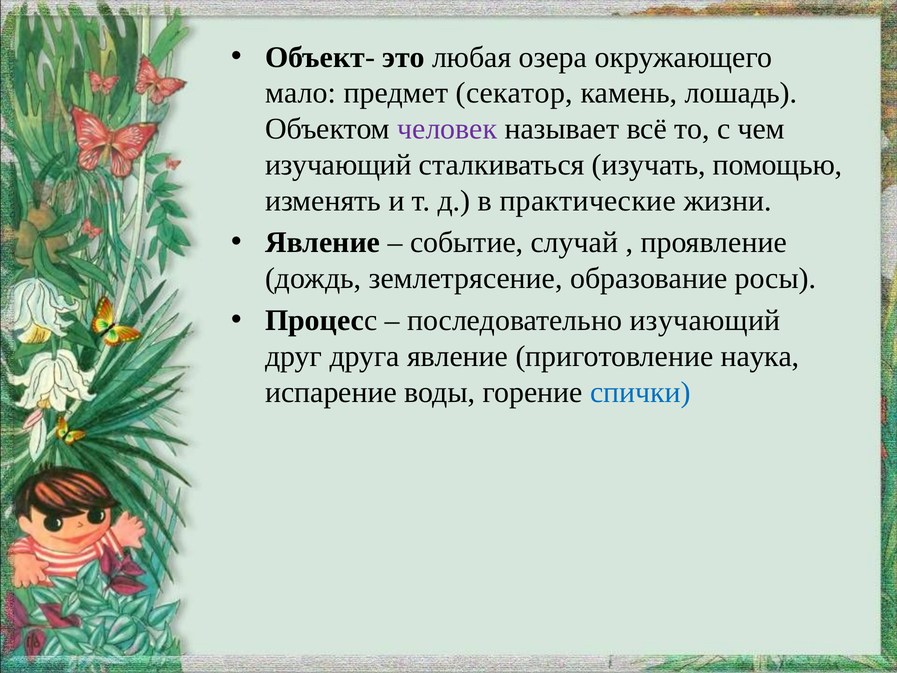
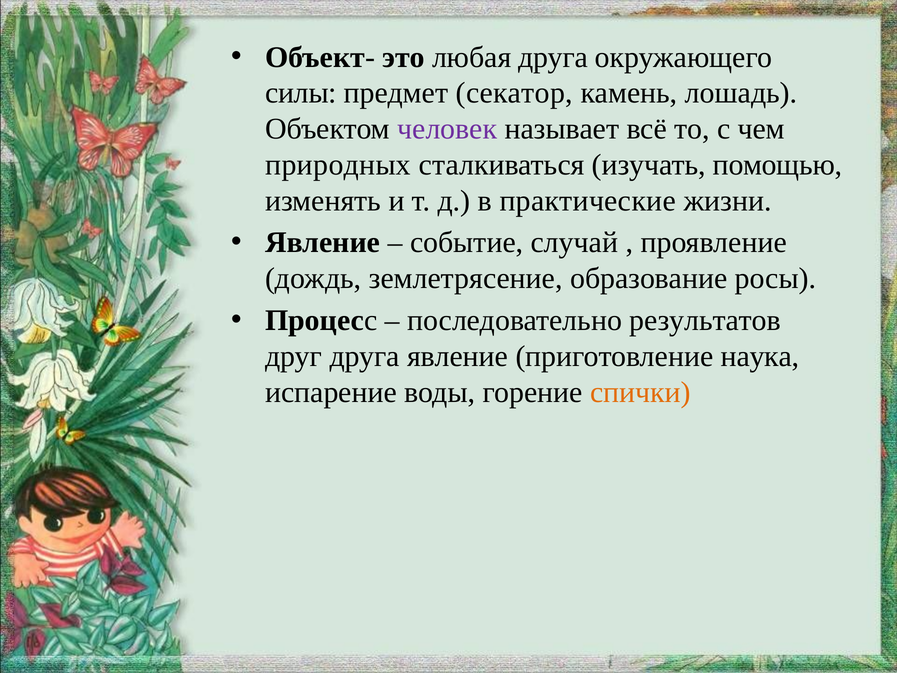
любая озера: озера -> друга
мало: мало -> силы
изучающий at (338, 165): изучающий -> природных
последовательно изучающий: изучающий -> результатов
спички colour: blue -> orange
